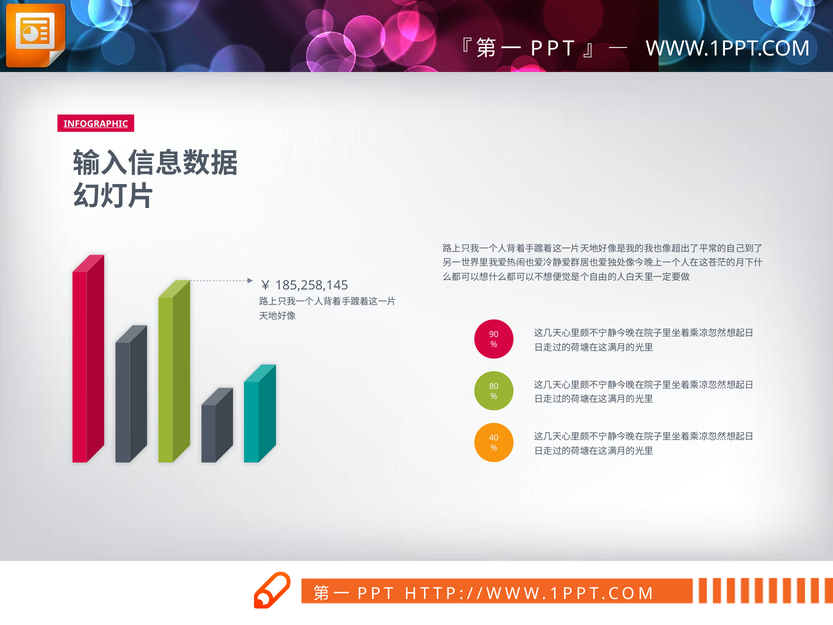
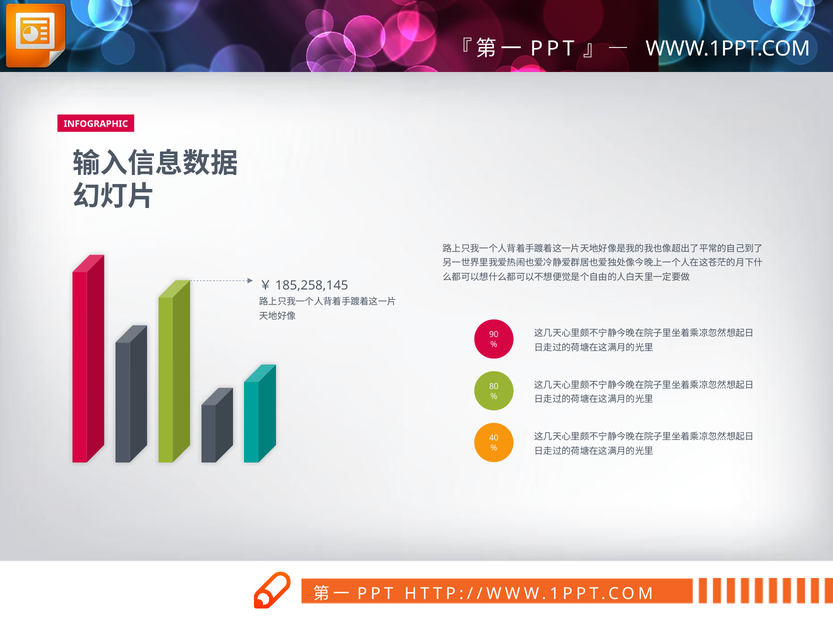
INFOGRAPHIC underline: present -> none
